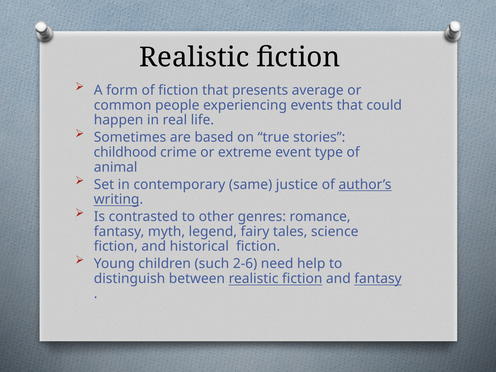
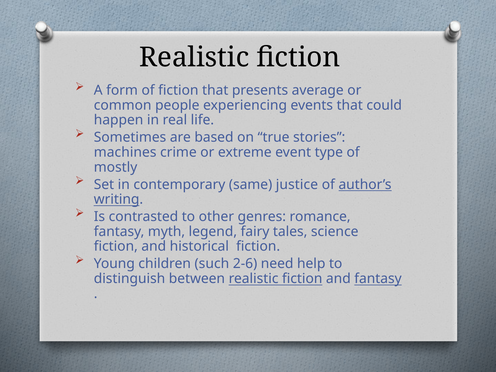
childhood: childhood -> machines
animal: animal -> mostly
